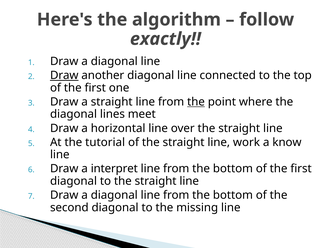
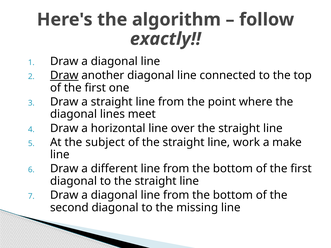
the at (196, 102) underline: present -> none
tutorial: tutorial -> subject
know: know -> make
interpret: interpret -> different
